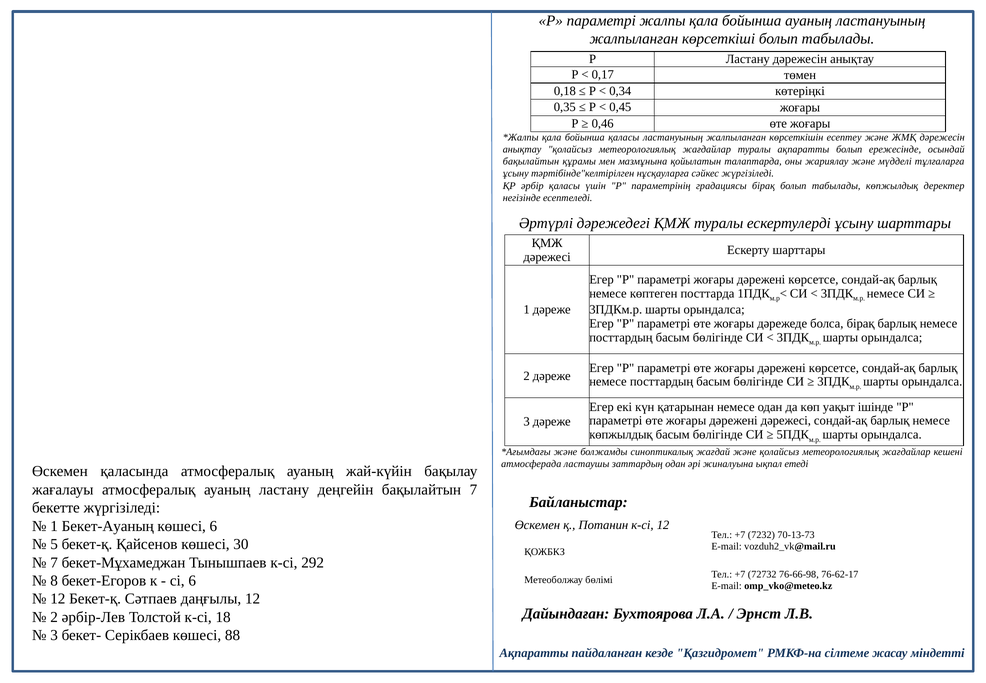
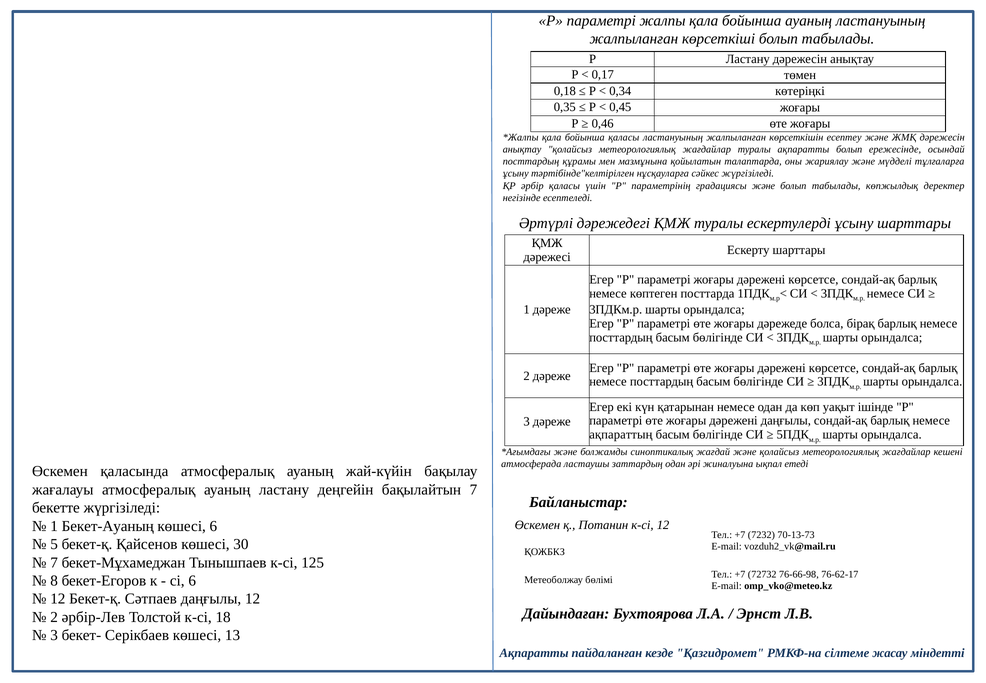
бақылайтын at (531, 161): бақылайтын -> посттардың
градациясы бірақ: бірақ -> және
дәрежені дәрежесі: дәрежесі -> даңғылы
көпжылдық at (621, 434): көпжылдық -> ақпараттың
292: 292 -> 125
88: 88 -> 13
